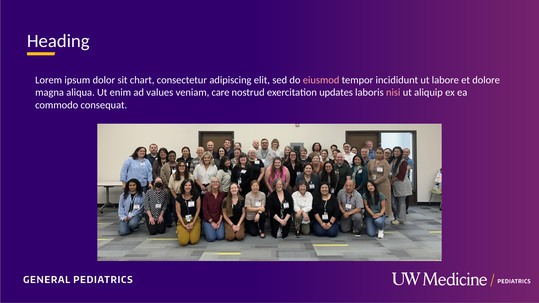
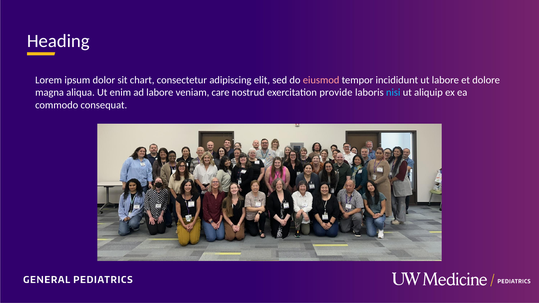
ad values: values -> labore
updates: updates -> provide
nisi colour: pink -> light blue
